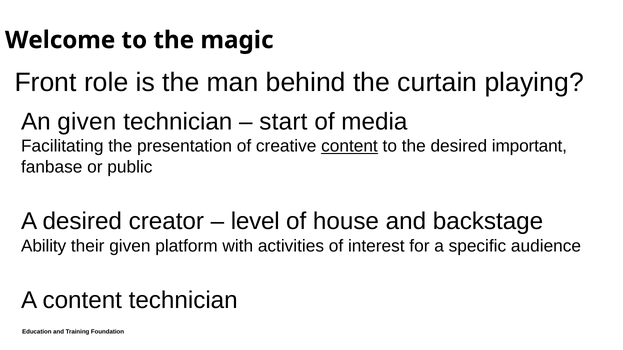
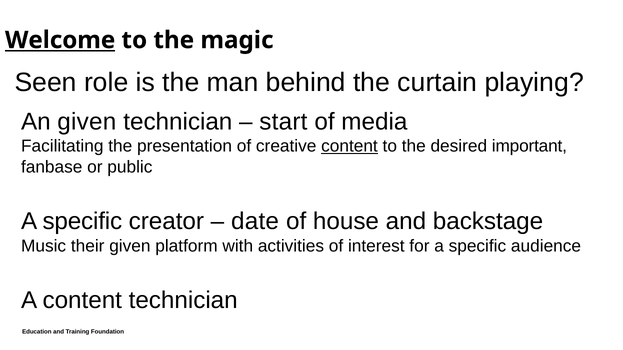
Welcome underline: none -> present
Front: Front -> Seen
desired at (82, 222): desired -> specific
level: level -> date
Ability: Ability -> Music
